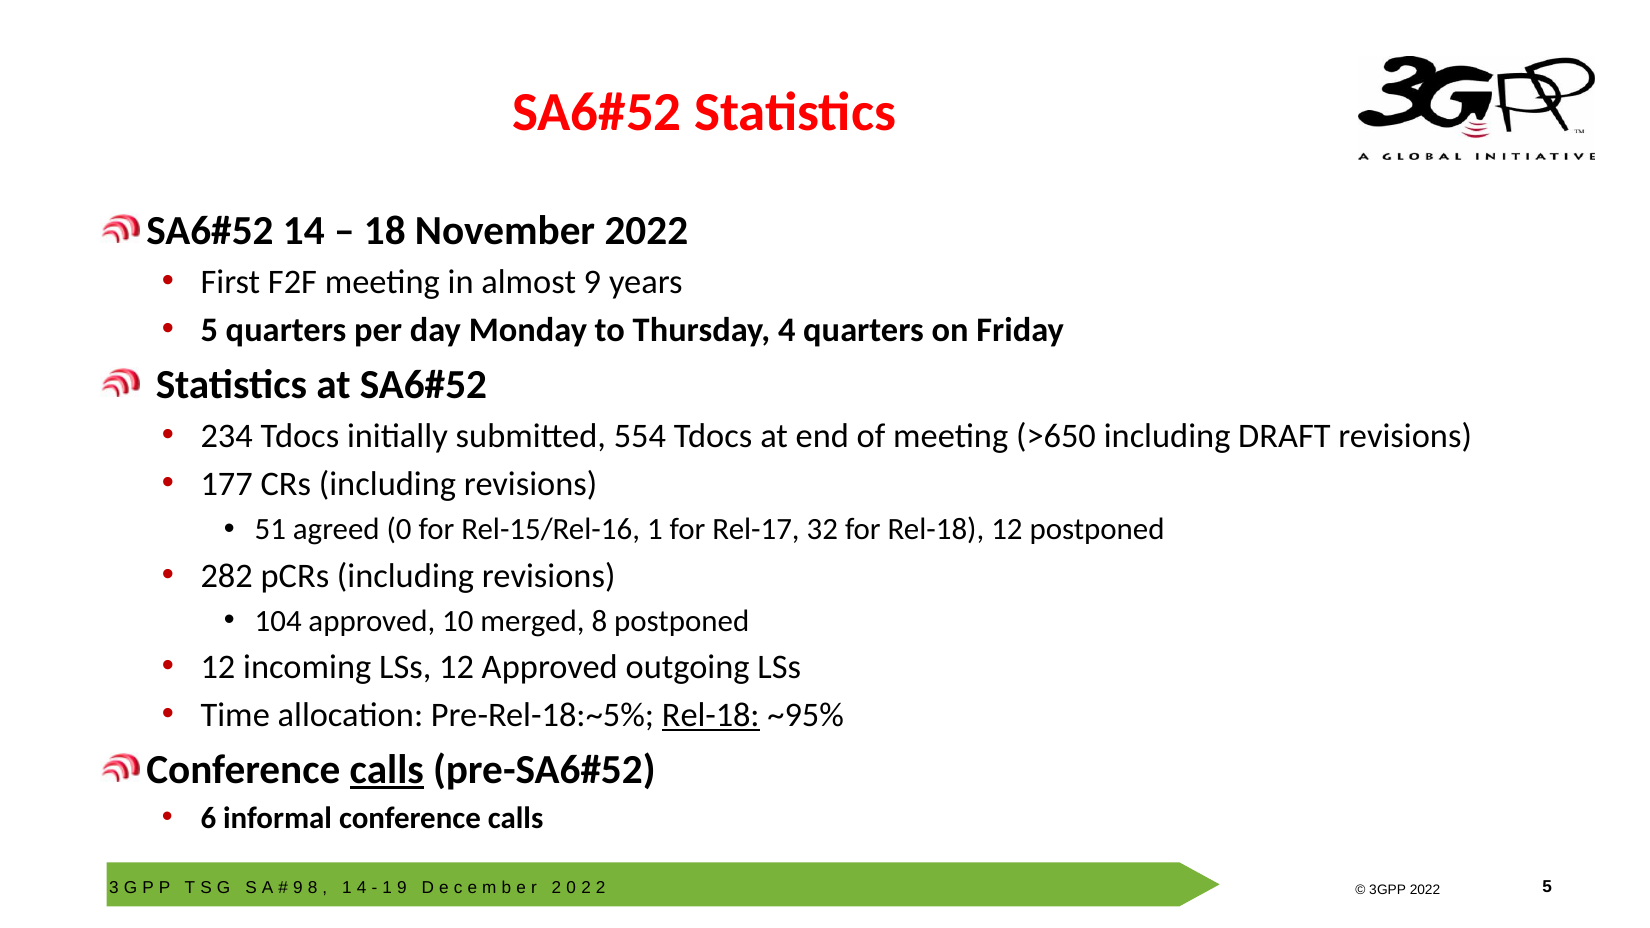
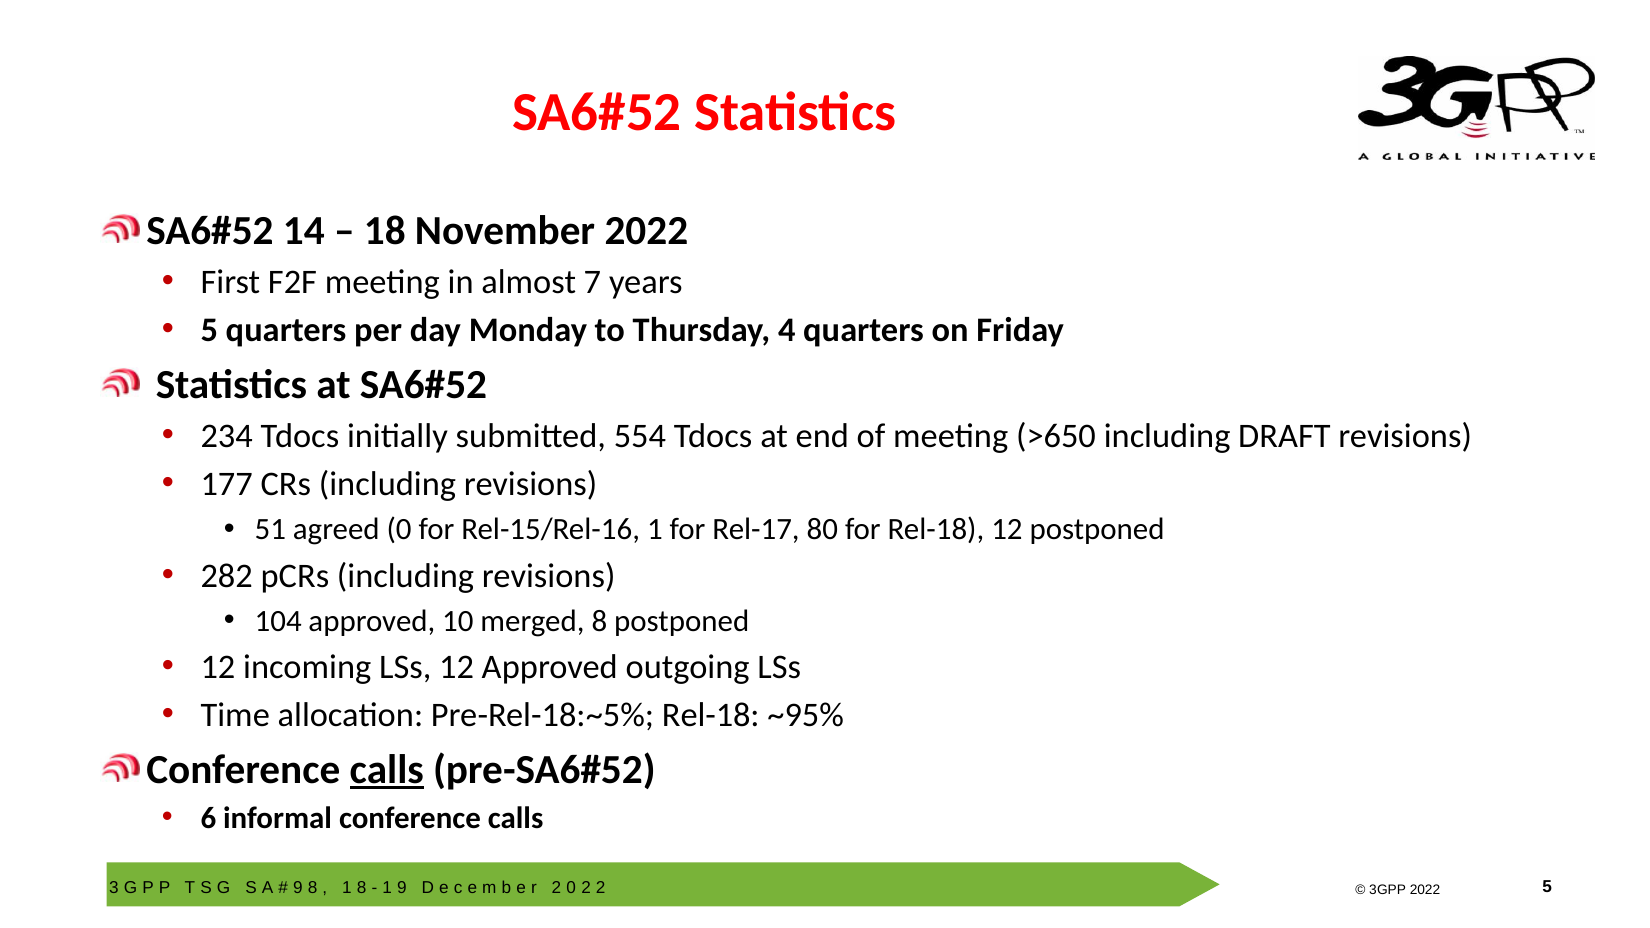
almost 9: 9 -> 7
32: 32 -> 80
Rel-18 at (711, 716) underline: present -> none
1 4: 4 -> 8
